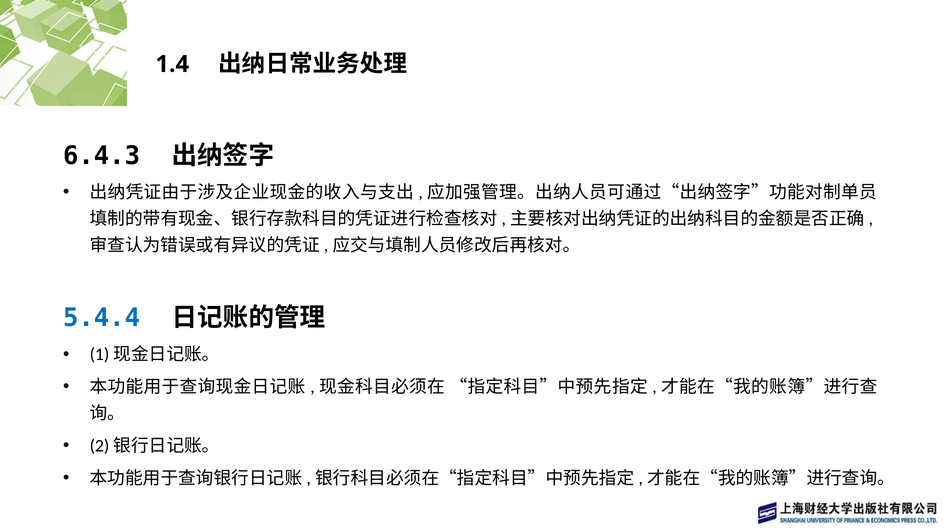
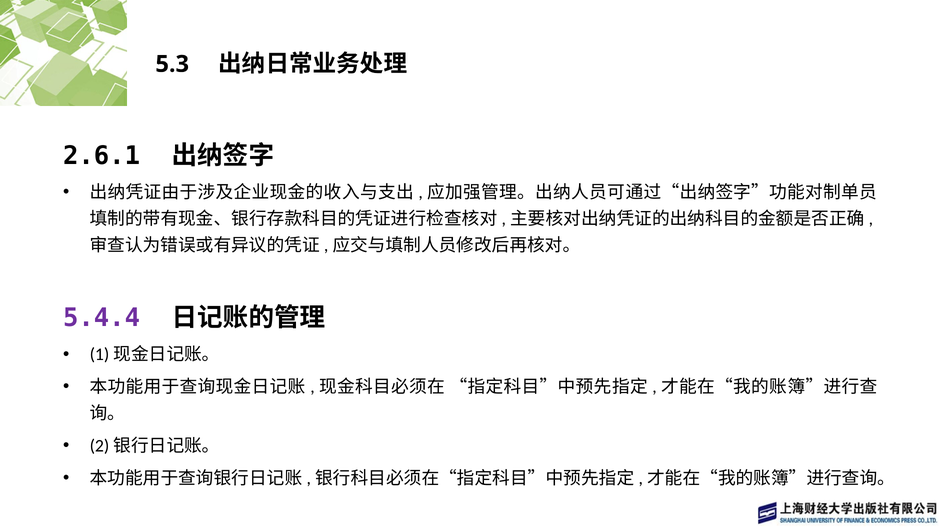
1.4: 1.4 -> 5.3
6.4.3: 6.4.3 -> 2.6.1
5.4.4 colour: blue -> purple
